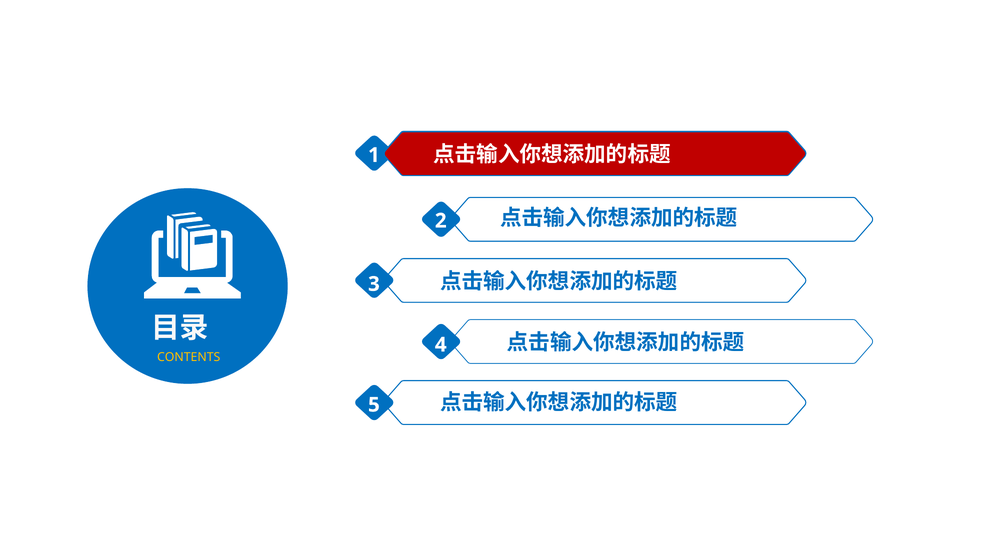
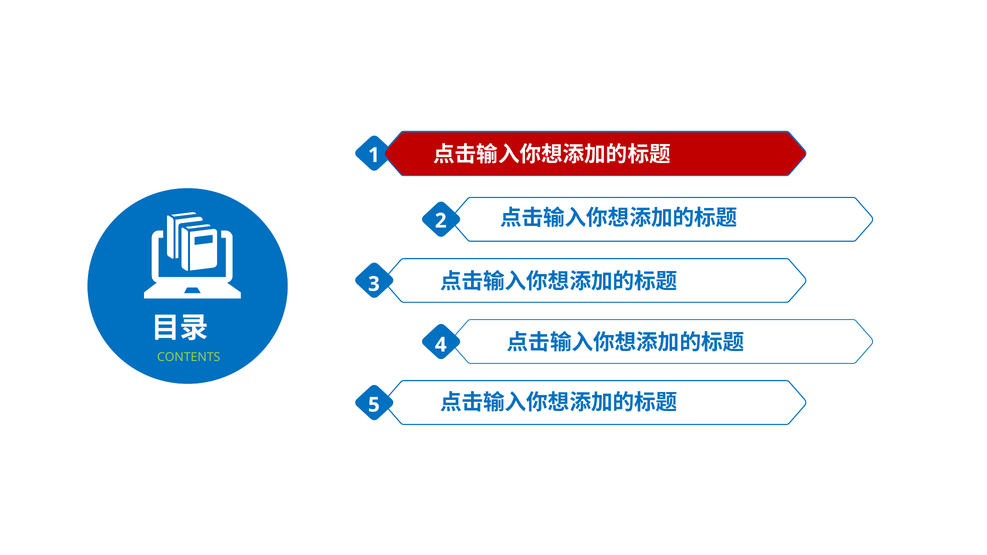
CONTENTS colour: yellow -> light green
